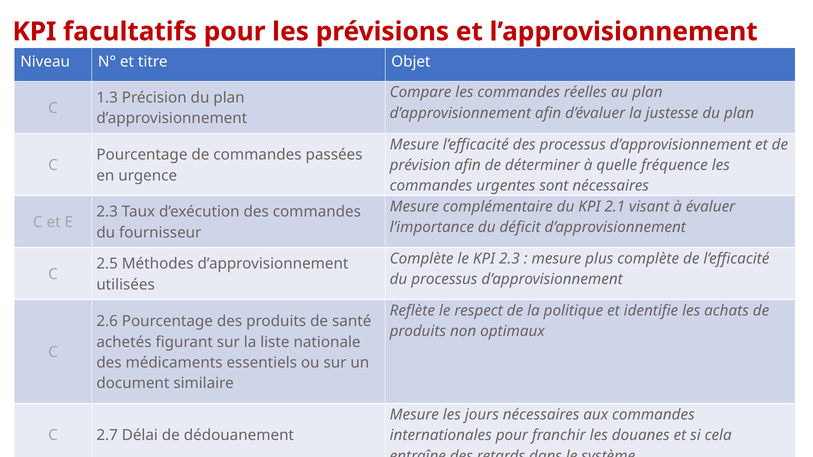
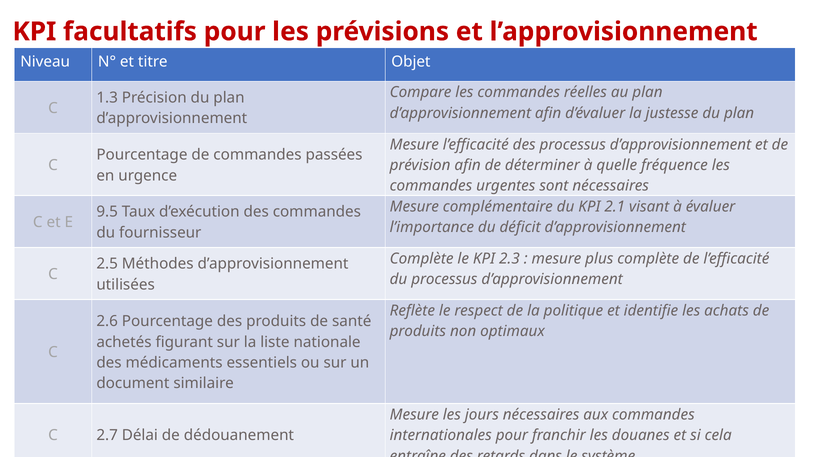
2.3 at (107, 212): 2.3 -> 9.5
